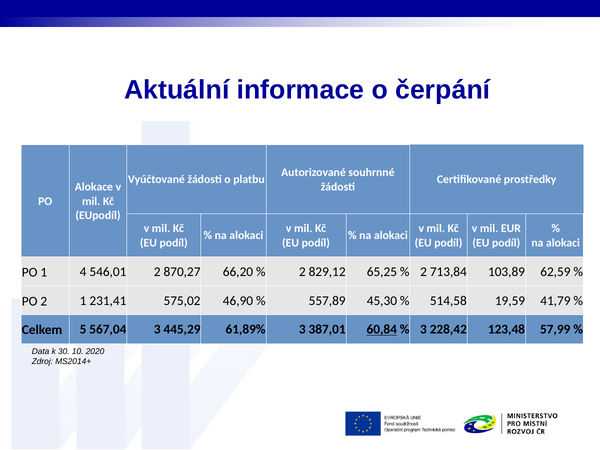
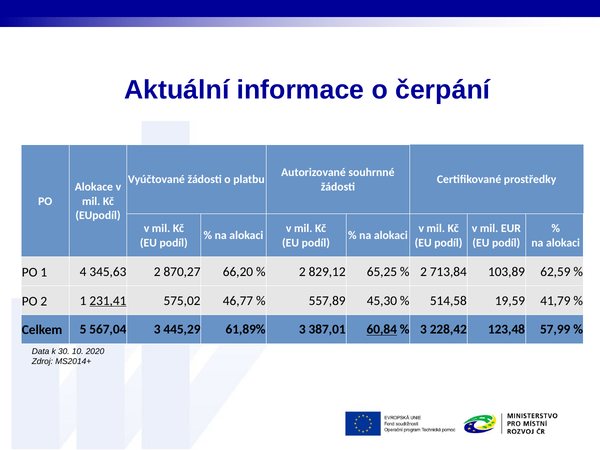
546,01: 546,01 -> 345,63
231,41 underline: none -> present
46,90: 46,90 -> 46,77
